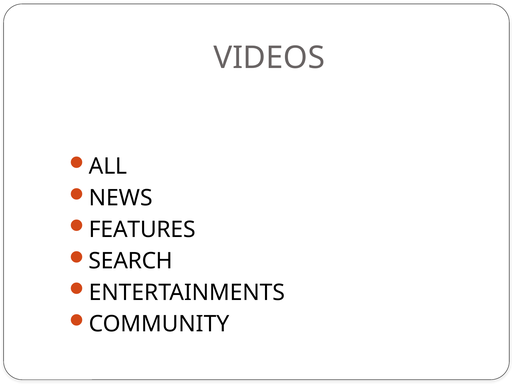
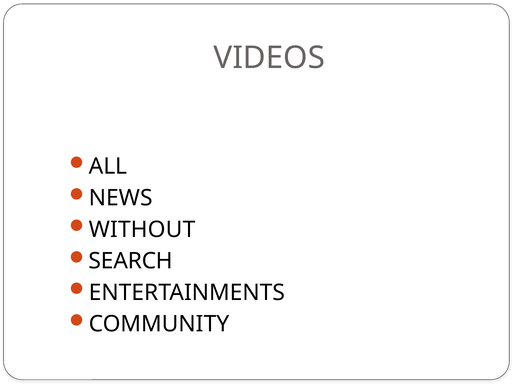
FEATURES: FEATURES -> WITHOUT
